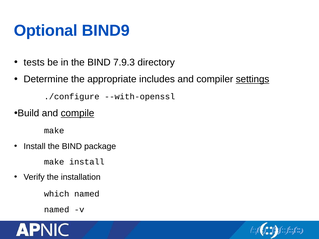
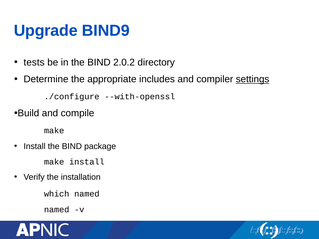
Optional: Optional -> Upgrade
7.9.3: 7.9.3 -> 2.0.2
compile underline: present -> none
